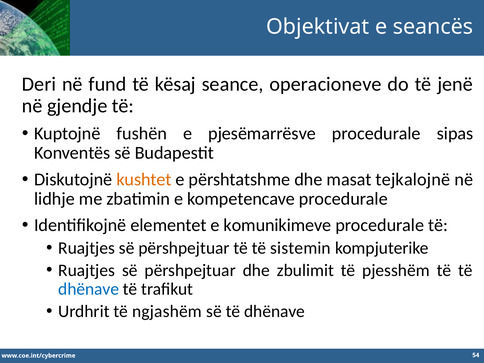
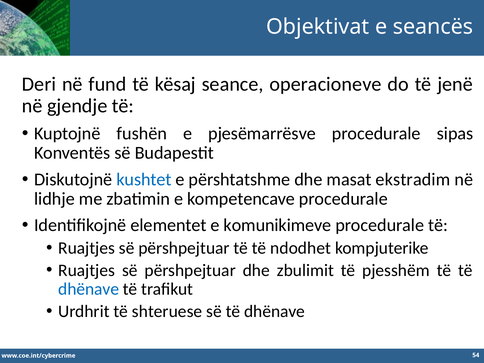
kushtet colour: orange -> blue
tejkalojnë: tejkalojnë -> ekstradim
sistemin: sistemin -> ndodhet
ngjashëm: ngjashëm -> shteruese
